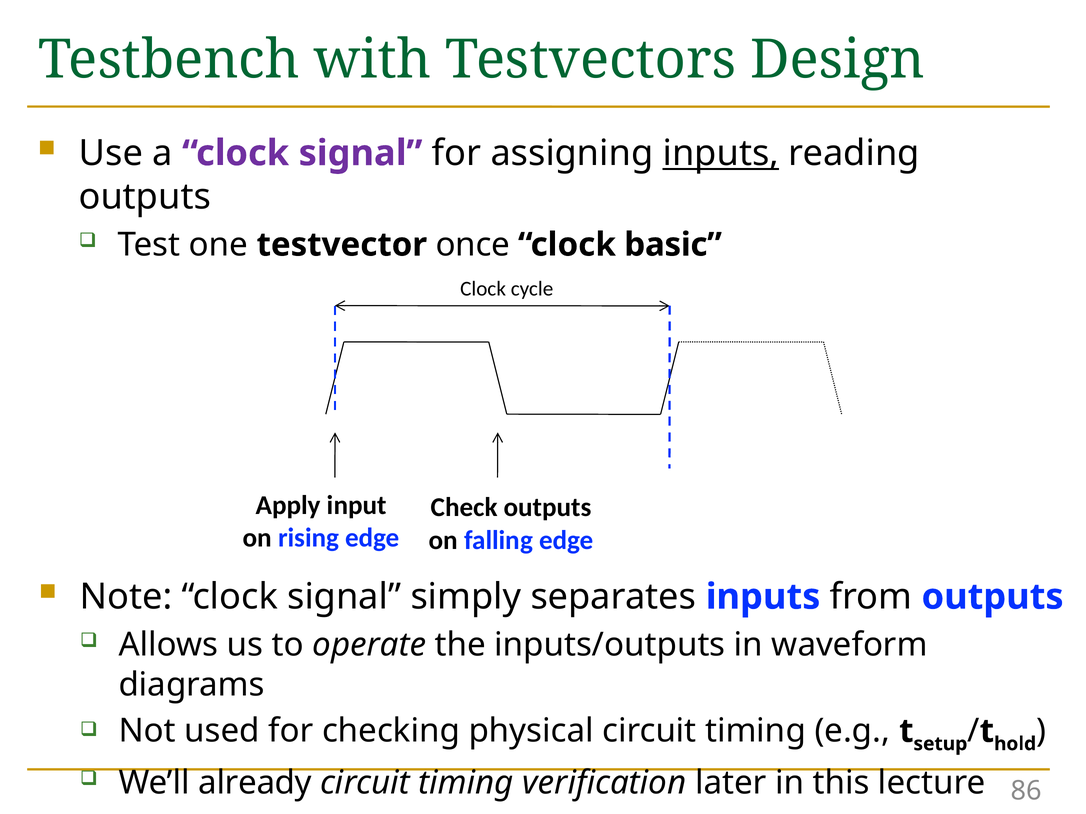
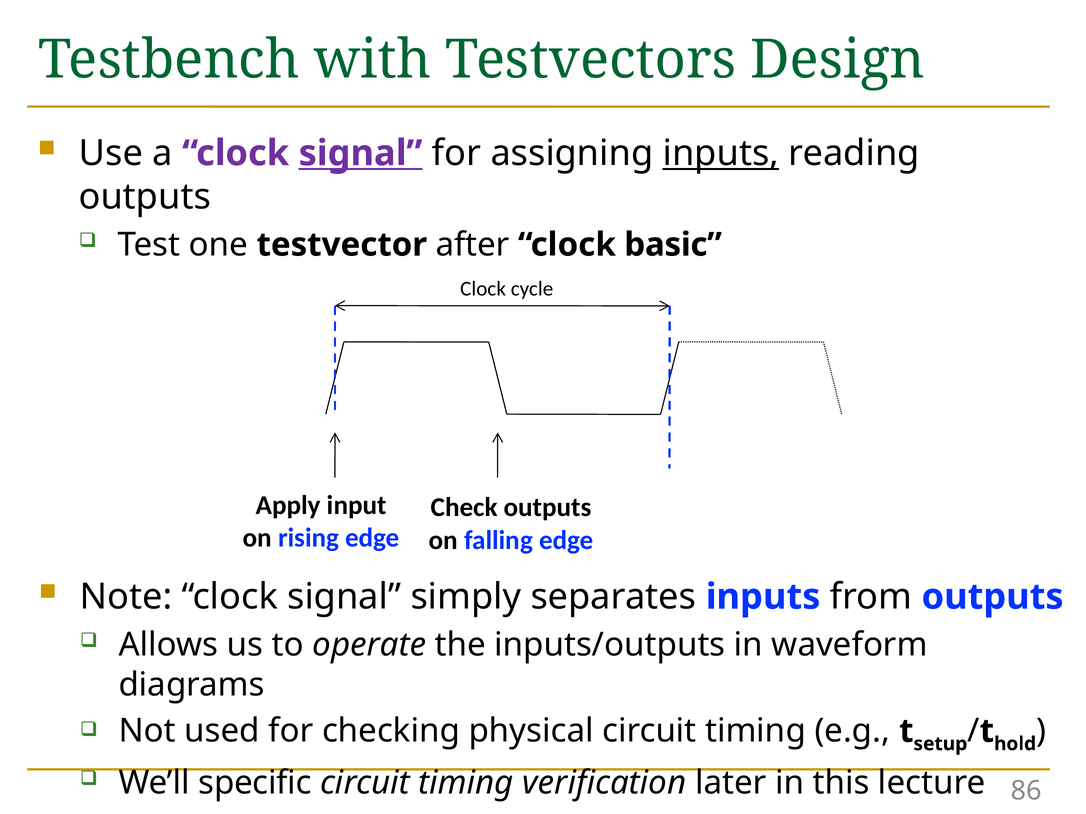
signal at (361, 153) underline: none -> present
once: once -> after
already: already -> specific
